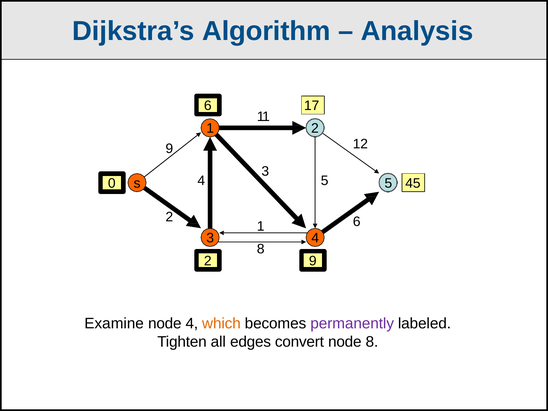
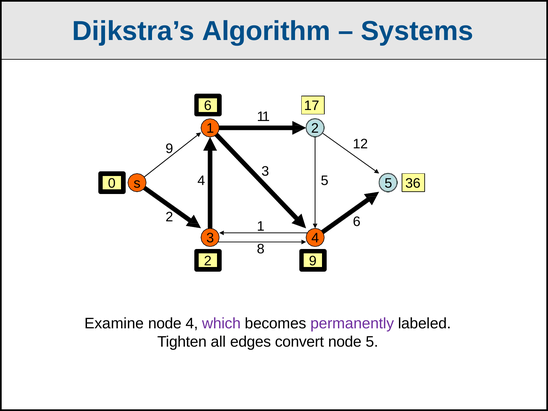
Analysis: Analysis -> Systems
45: 45 -> 36
which colour: orange -> purple
node 8: 8 -> 5
